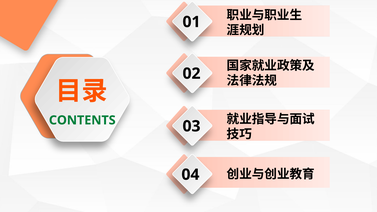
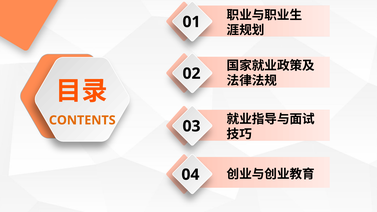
CONTENTS colour: green -> orange
